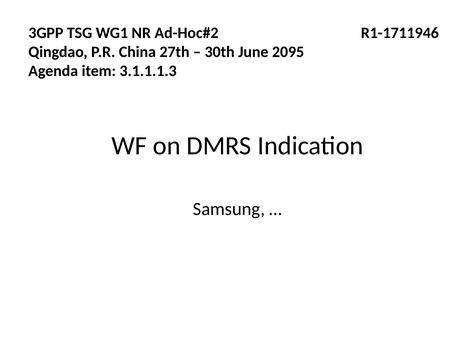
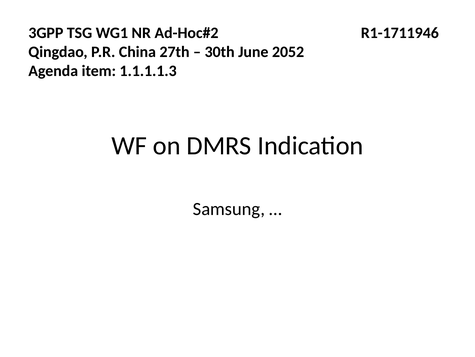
2095: 2095 -> 2052
3.1.1.1.3: 3.1.1.1.3 -> 1.1.1.1.3
